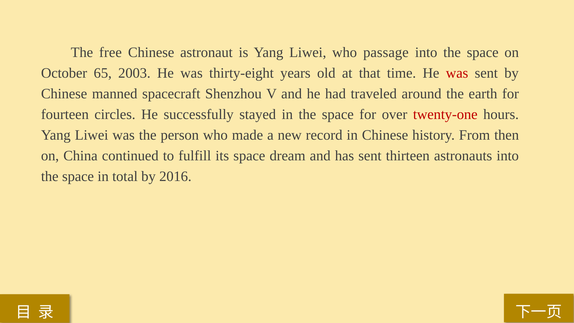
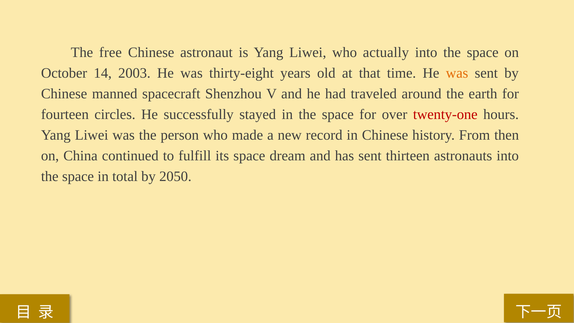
passage: passage -> actually
65: 65 -> 14
was at (457, 73) colour: red -> orange
2016: 2016 -> 2050
